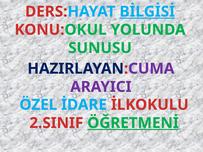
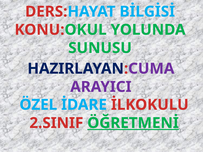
BİLGİSİ underline: present -> none
